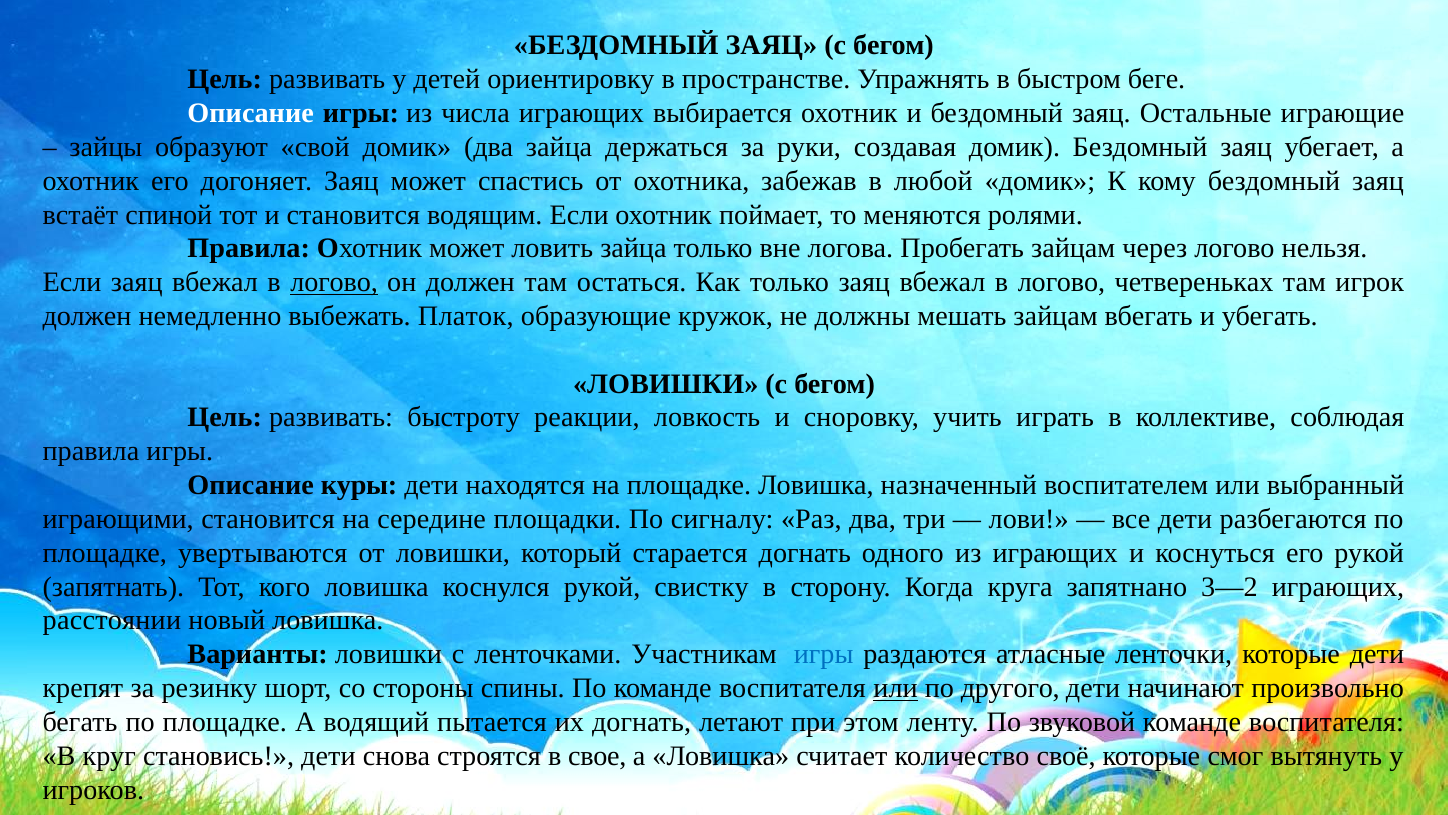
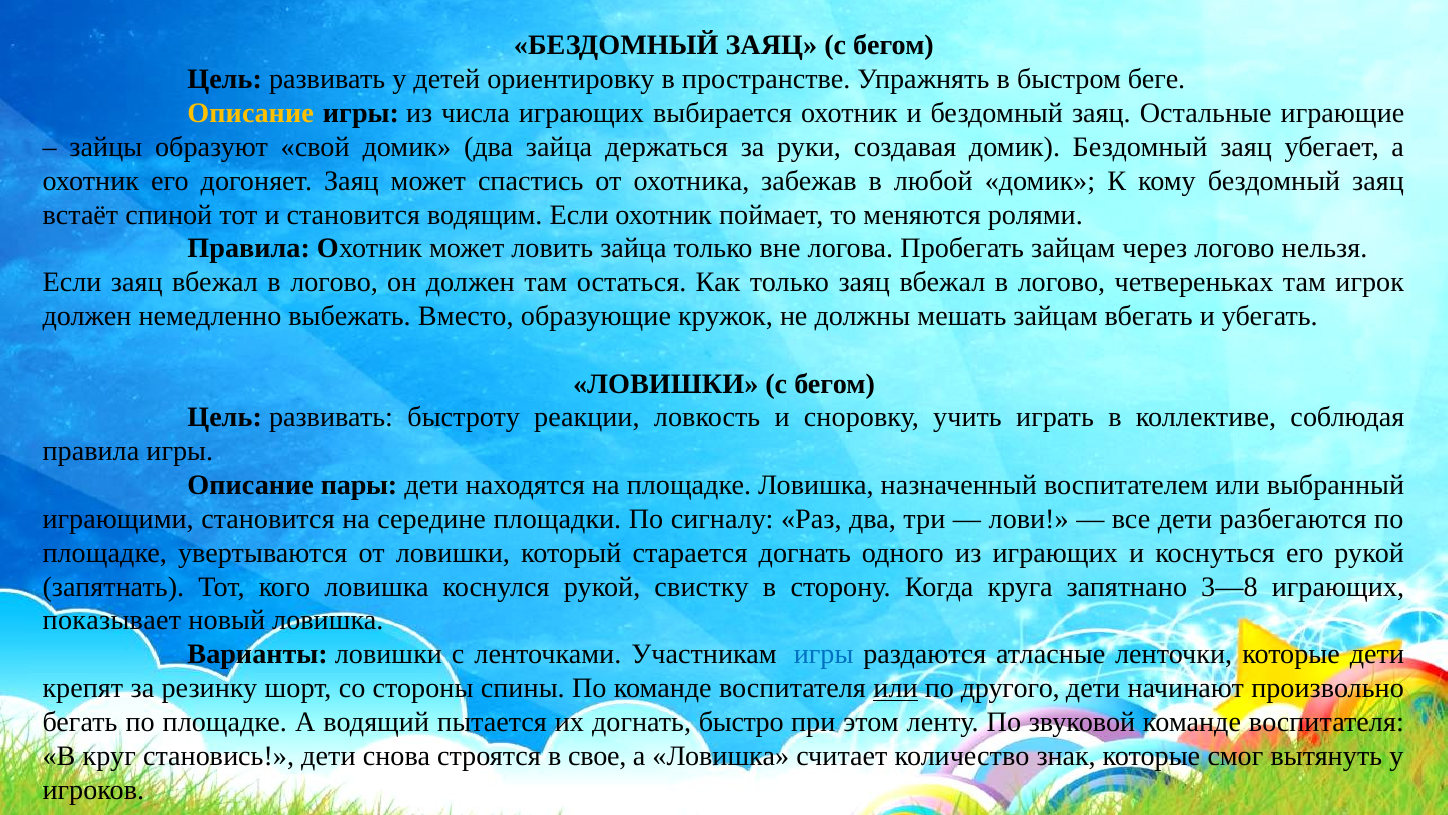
Описание at (251, 113) colour: white -> yellow
логово at (334, 282) underline: present -> none
Платок: Платок -> Вместо
куры: куры -> пары
3—2: 3—2 -> 3—8
расстоянии: расстоянии -> показывает
летают: летают -> быстро
своё: своё -> знак
